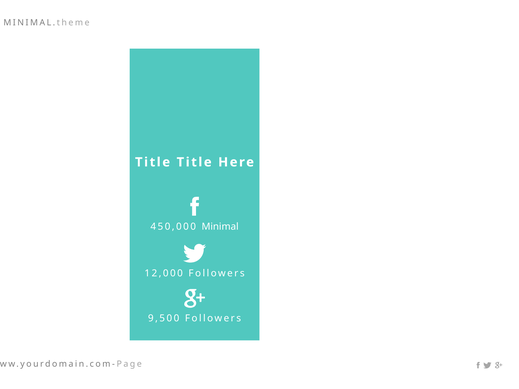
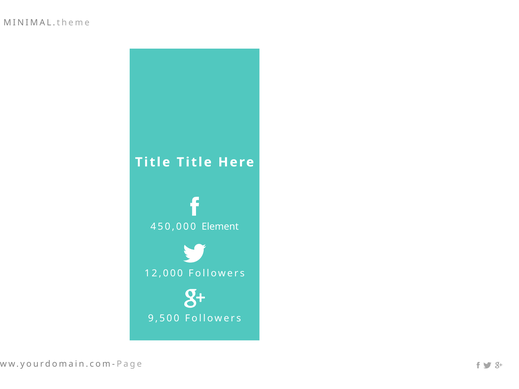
Minimal: Minimal -> Element
